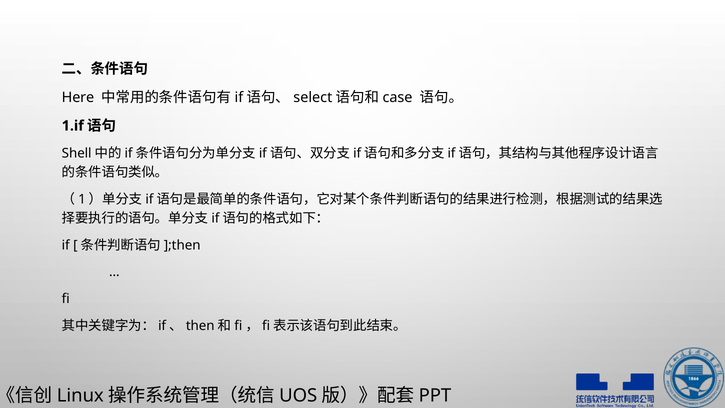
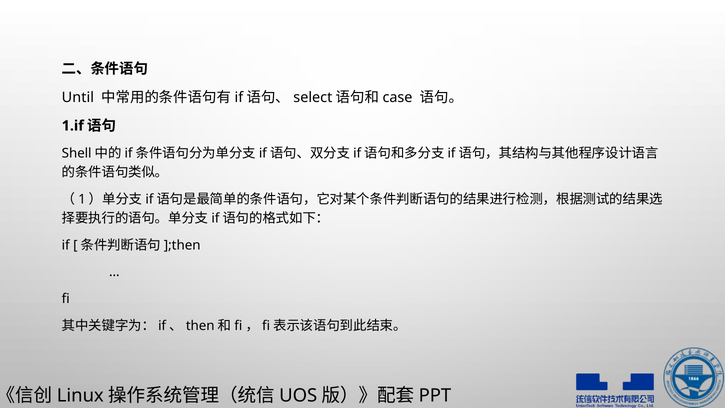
Here: Here -> Until
